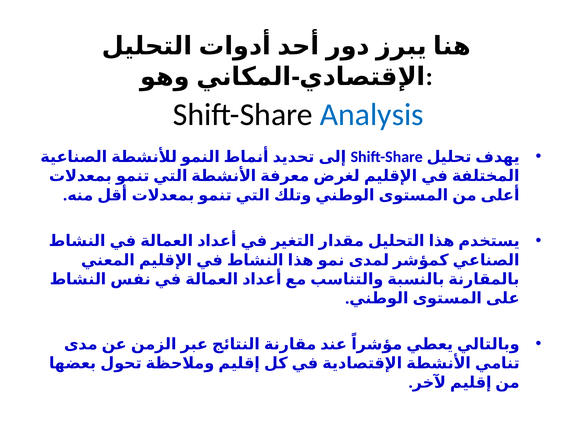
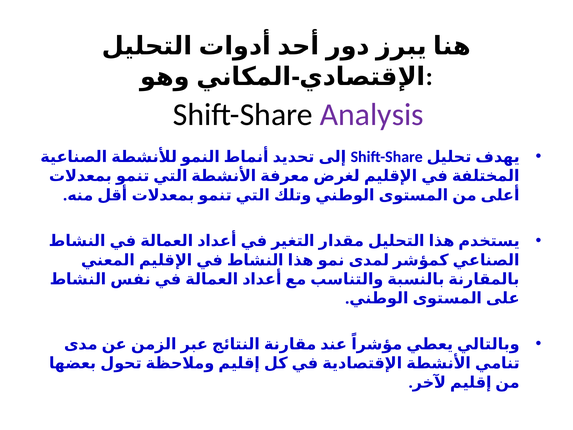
Analysis colour: blue -> purple
